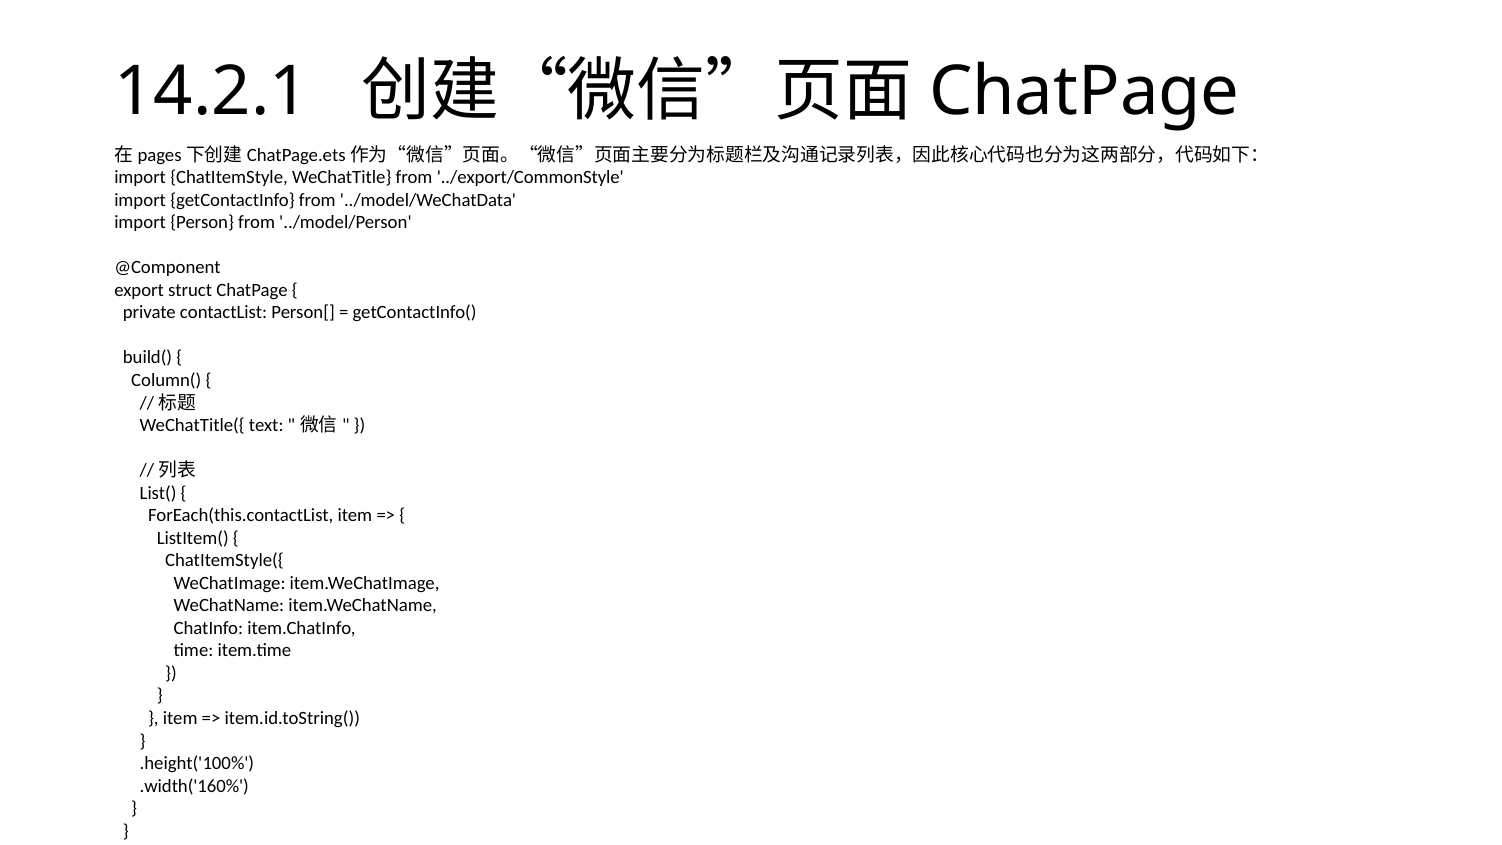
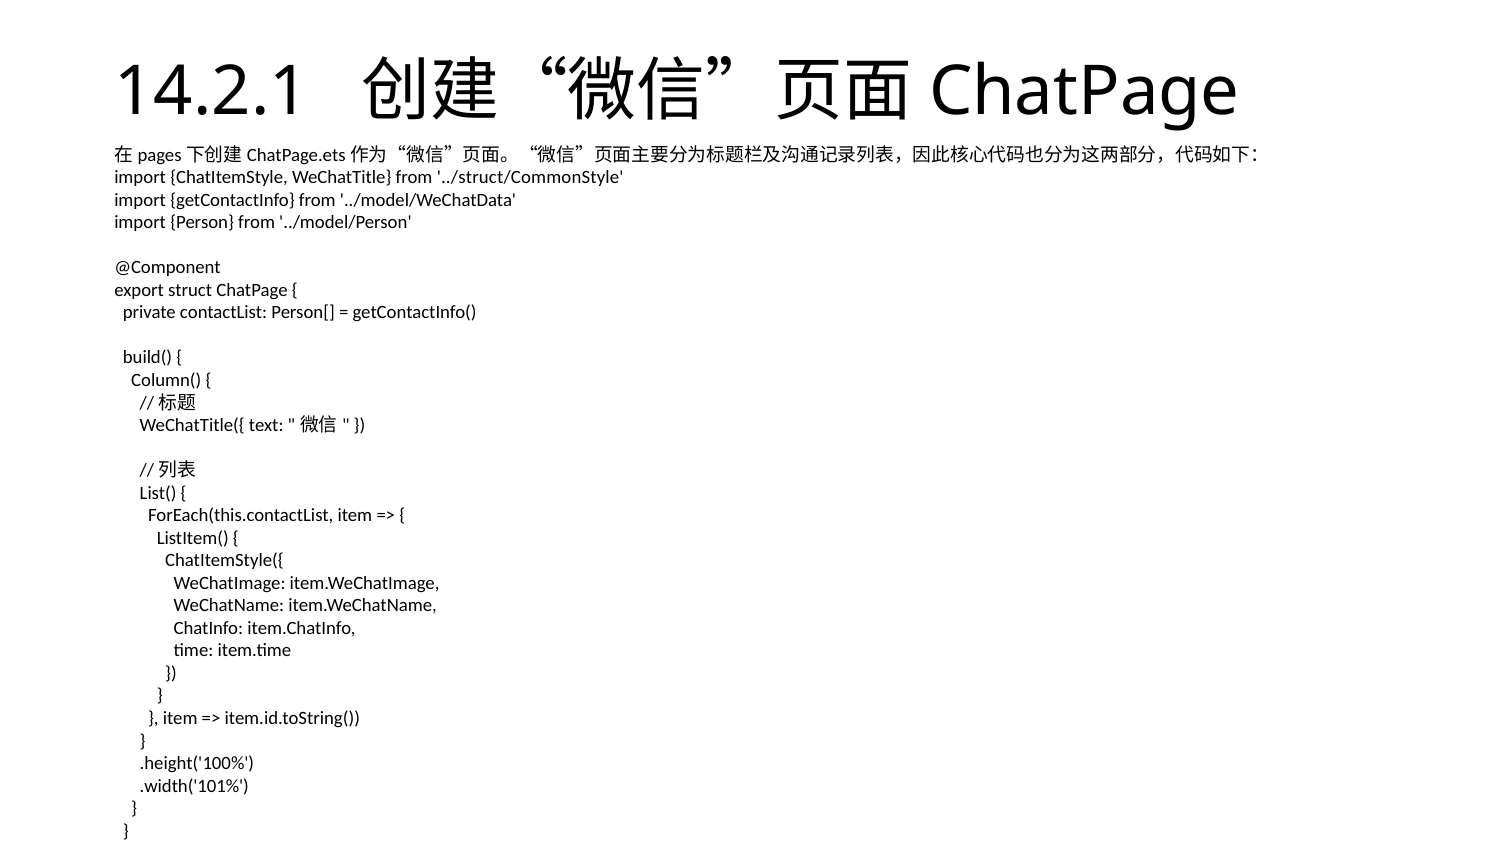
../export/CommonStyle: ../export/CommonStyle -> ../struct/CommonStyle
.width('160%: .width('160% -> .width('101%
